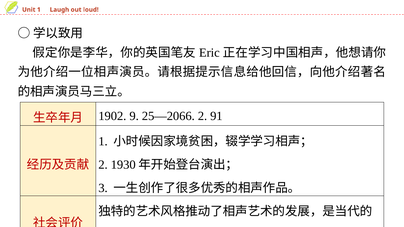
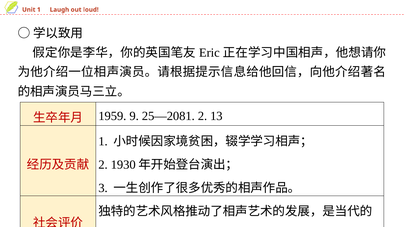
1902: 1902 -> 1959
25—2066: 25—2066 -> 25—2081
91: 91 -> 13
